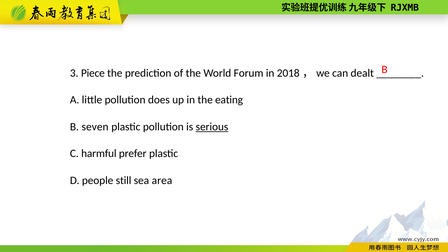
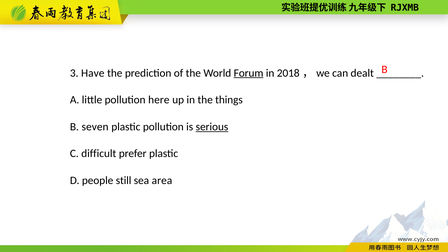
Piece: Piece -> Have
Forum underline: none -> present
does: does -> here
eating: eating -> things
harmful: harmful -> difficult
